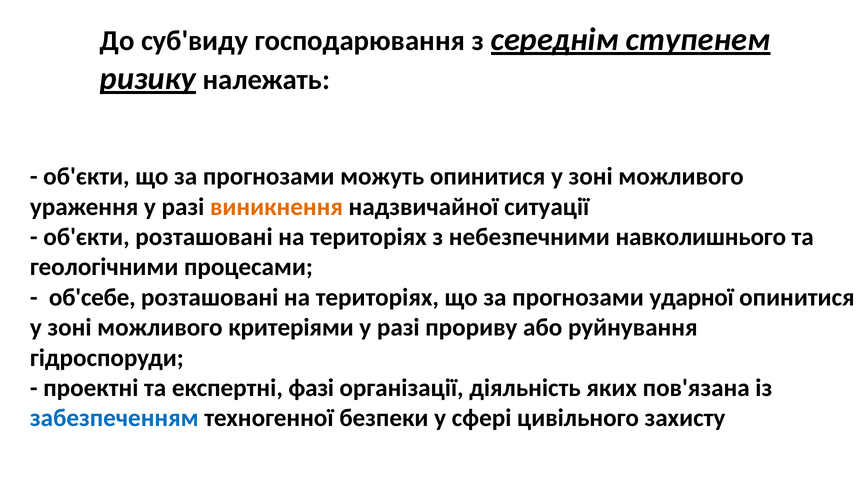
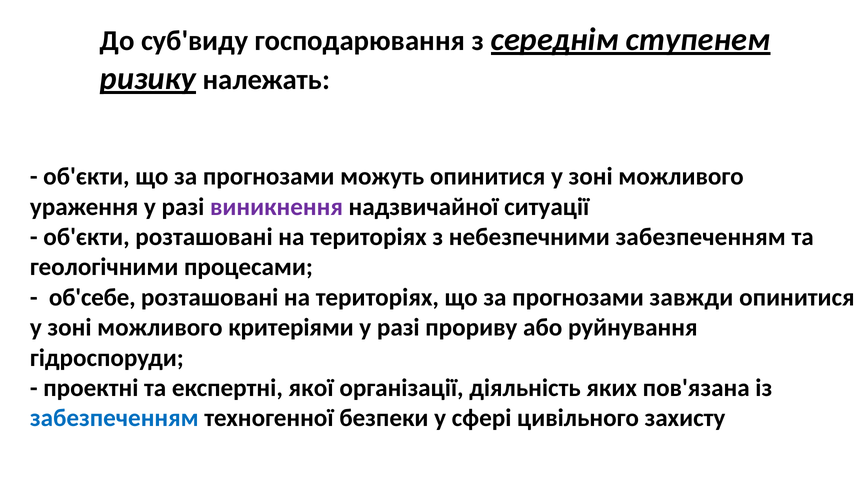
виникнення colour: orange -> purple
небезпечними навколишнього: навколишнього -> забезпеченням
ударної: ударної -> завжди
фазі: фазі -> якої
